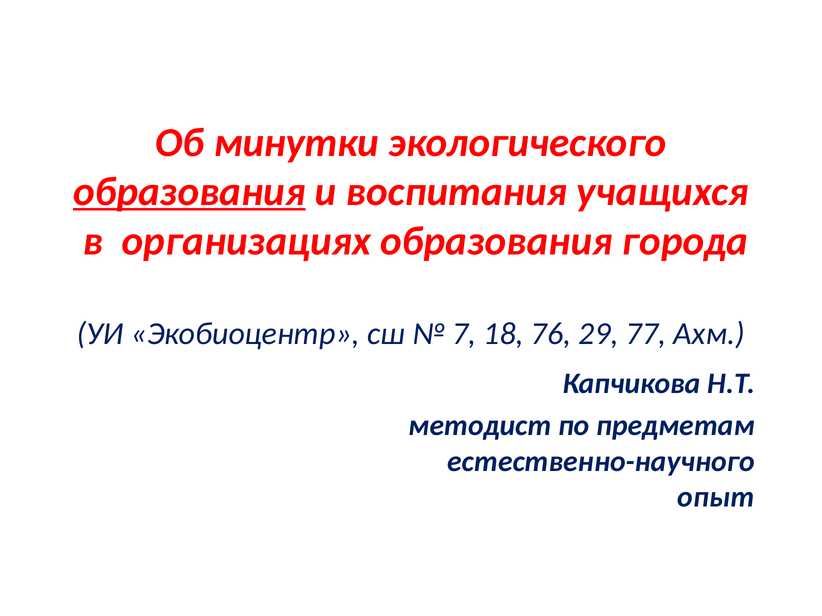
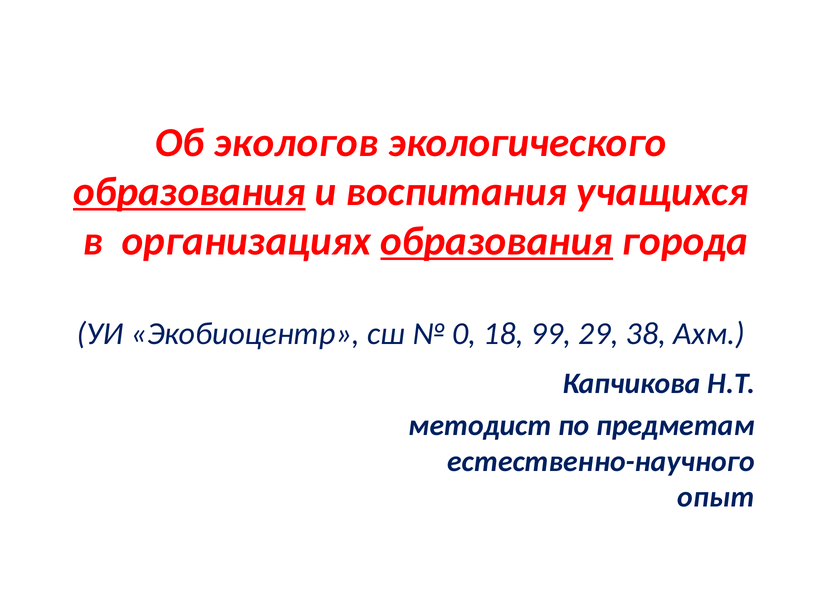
минутки: минутки -> экологов
образования at (496, 241) underline: none -> present
7: 7 -> 0
76: 76 -> 99
77: 77 -> 38
